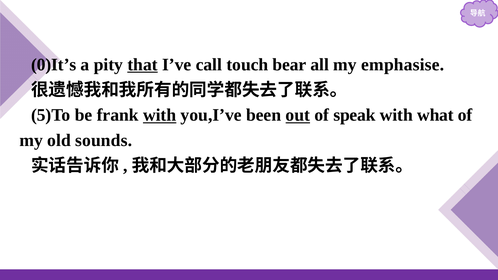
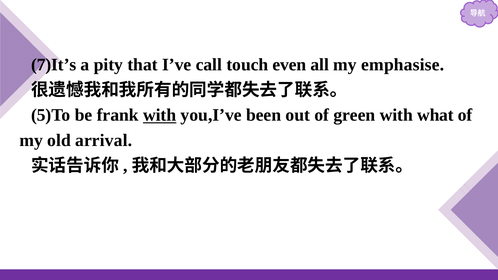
0)It’s: 0)It’s -> 7)It’s
that underline: present -> none
bear: bear -> even
out underline: present -> none
speak: speak -> green
sounds: sounds -> arrival
